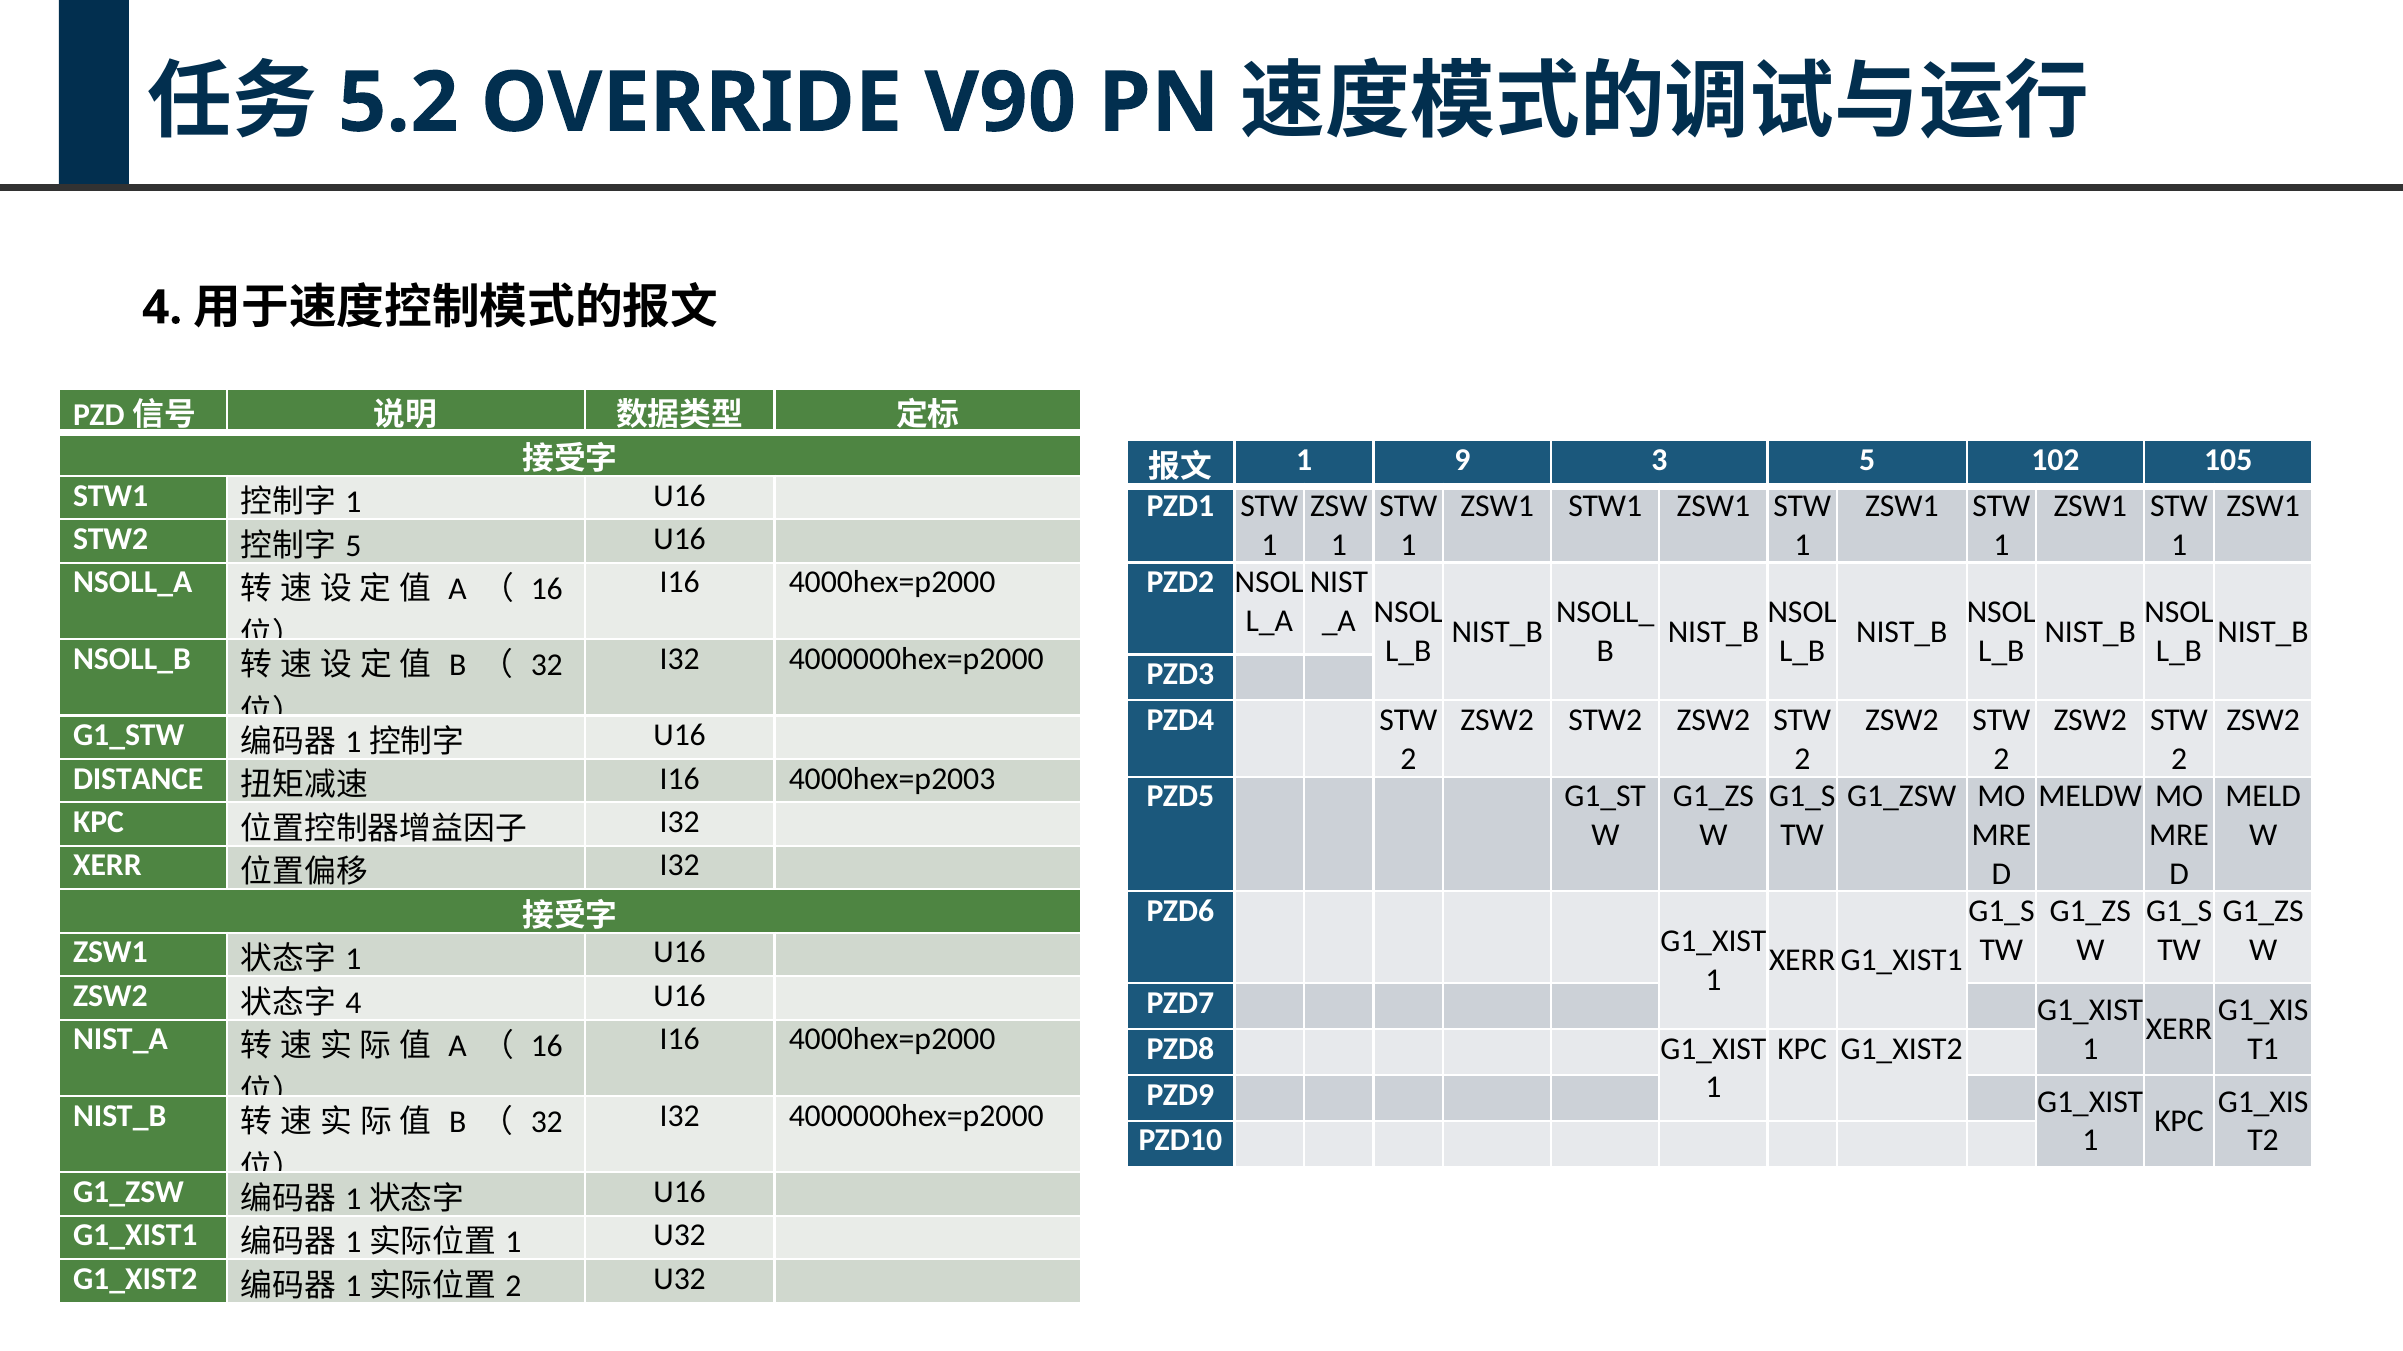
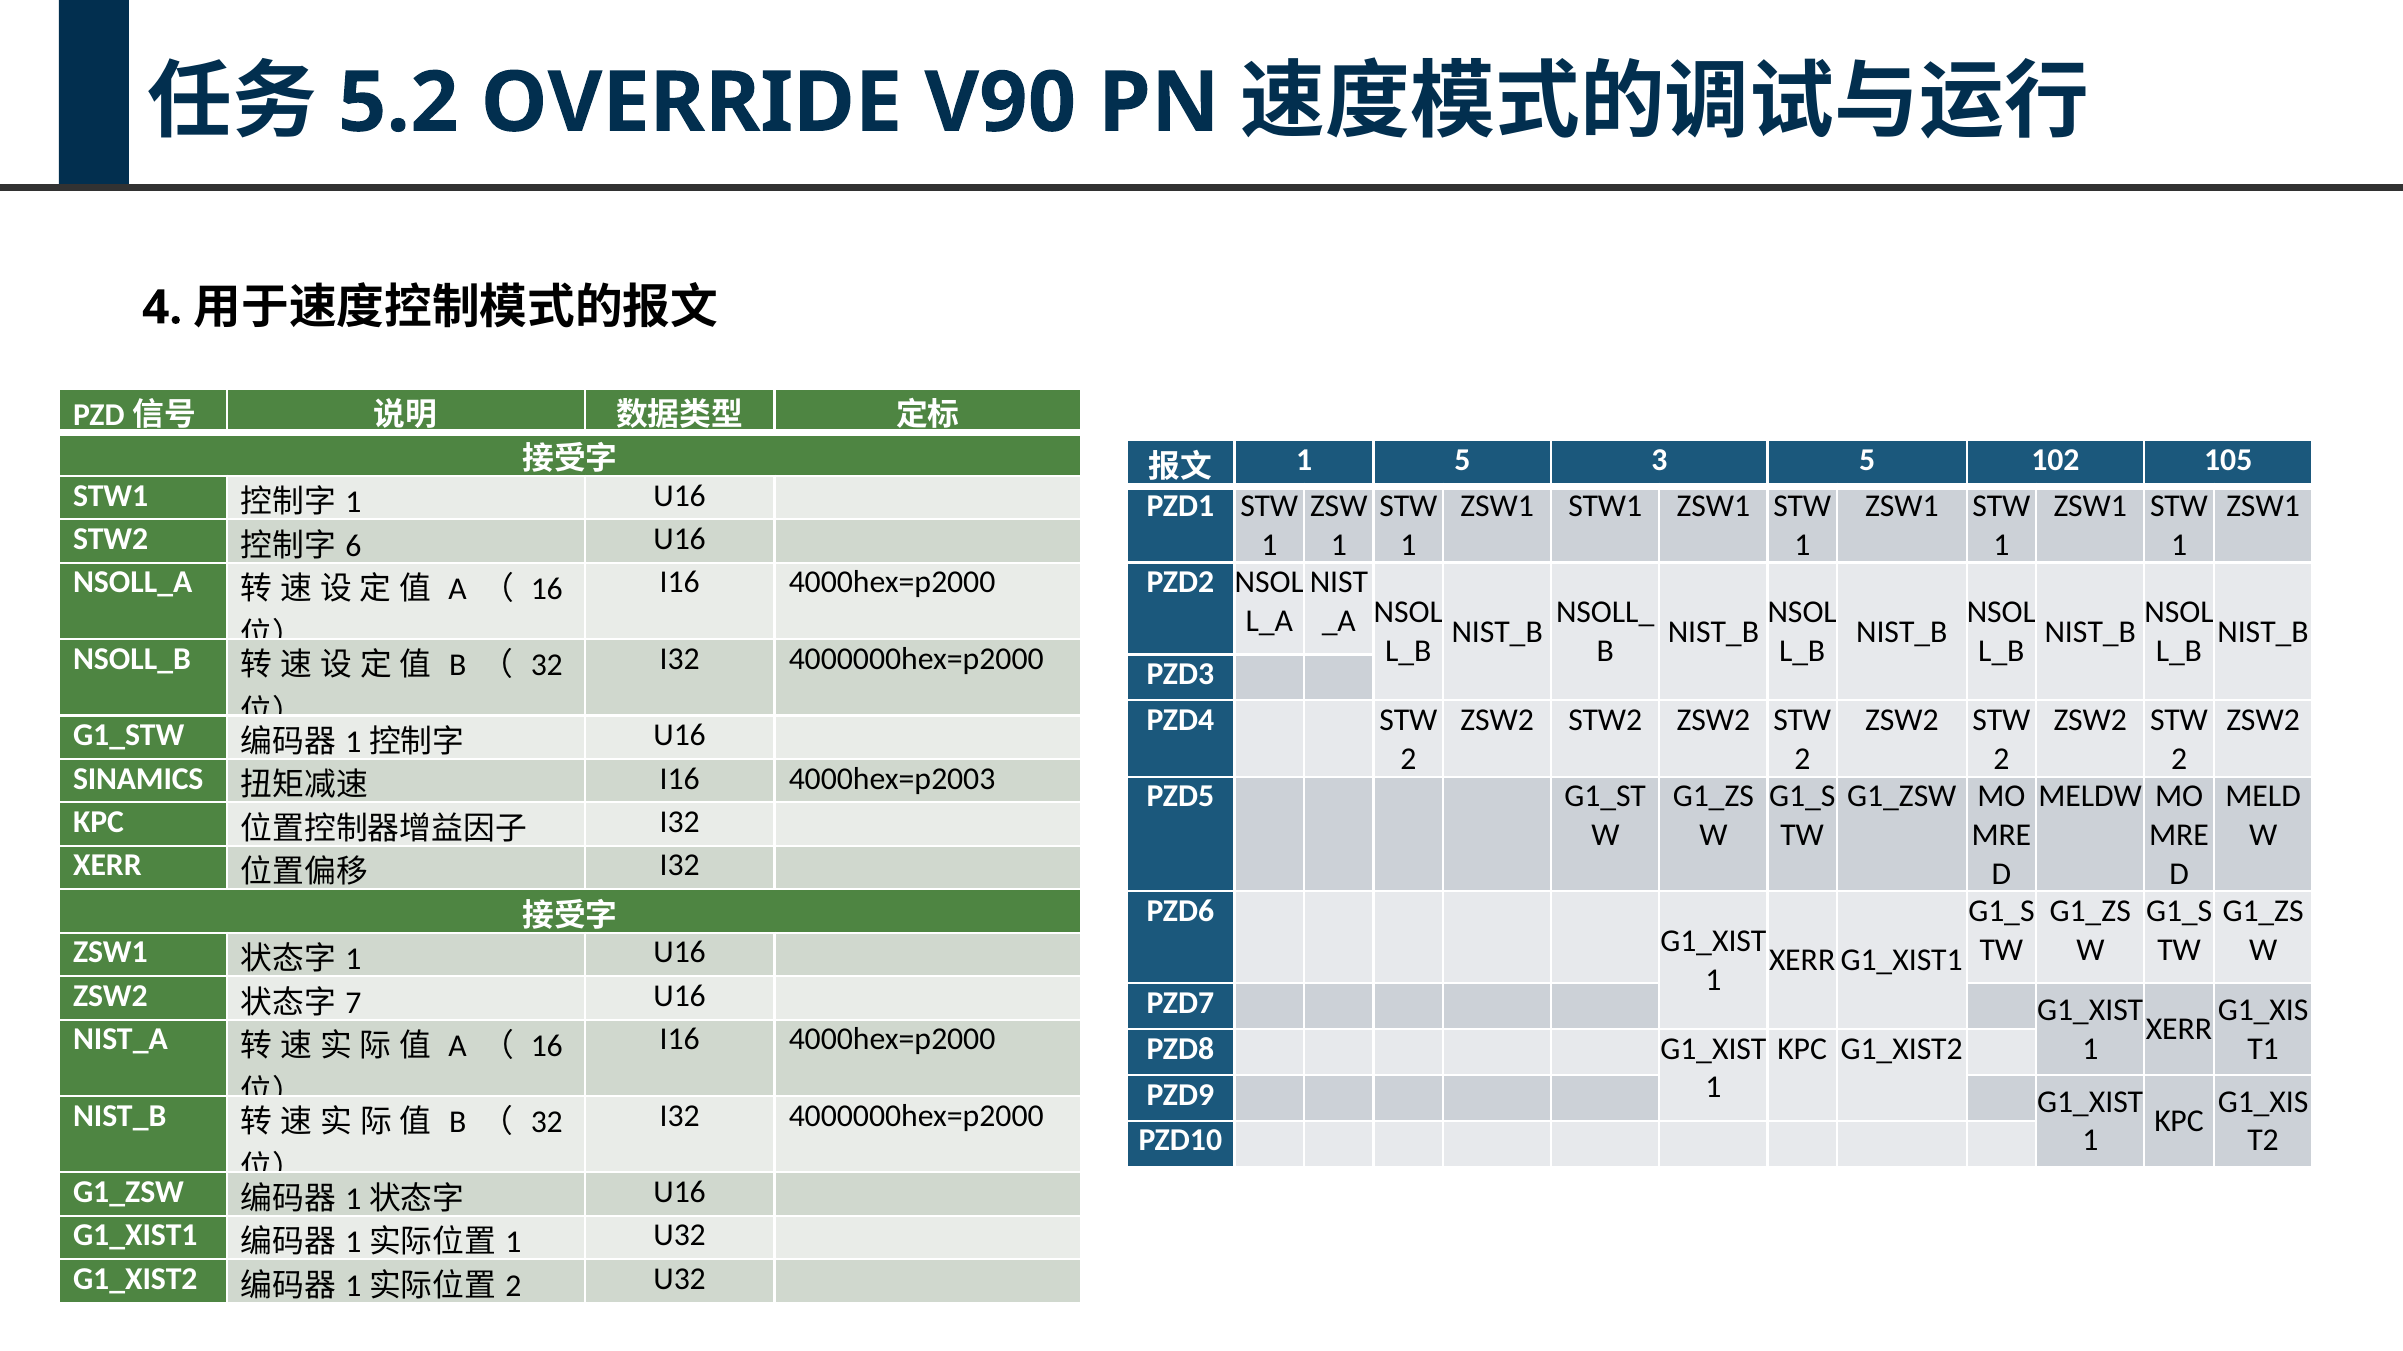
1 9: 9 -> 5
5 at (353, 546): 5 -> 6
DISTANCE: DISTANCE -> SINAMICS
4 at (353, 1003): 4 -> 7
